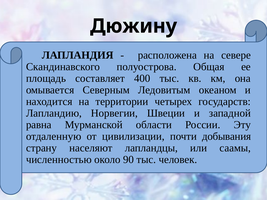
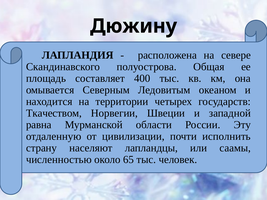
Лапландию: Лапландию -> Ткачеством
добывания: добывания -> исполнить
90: 90 -> 65
